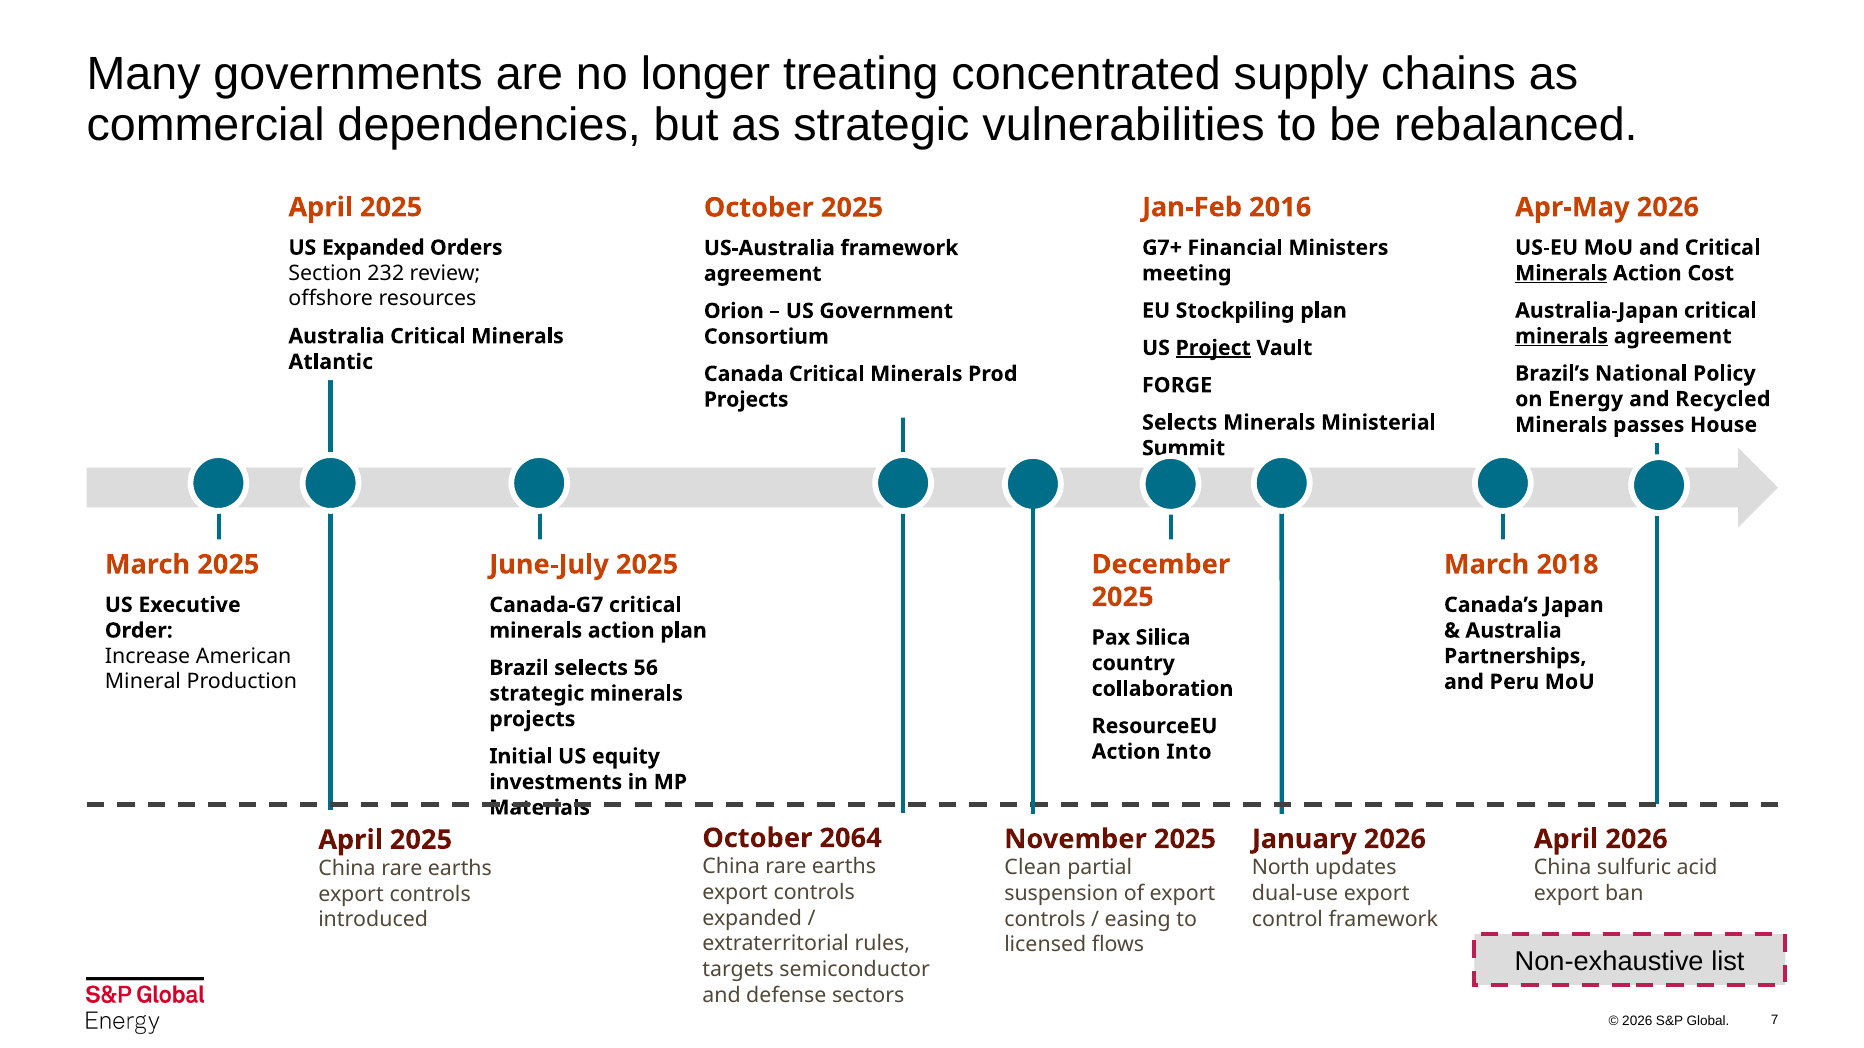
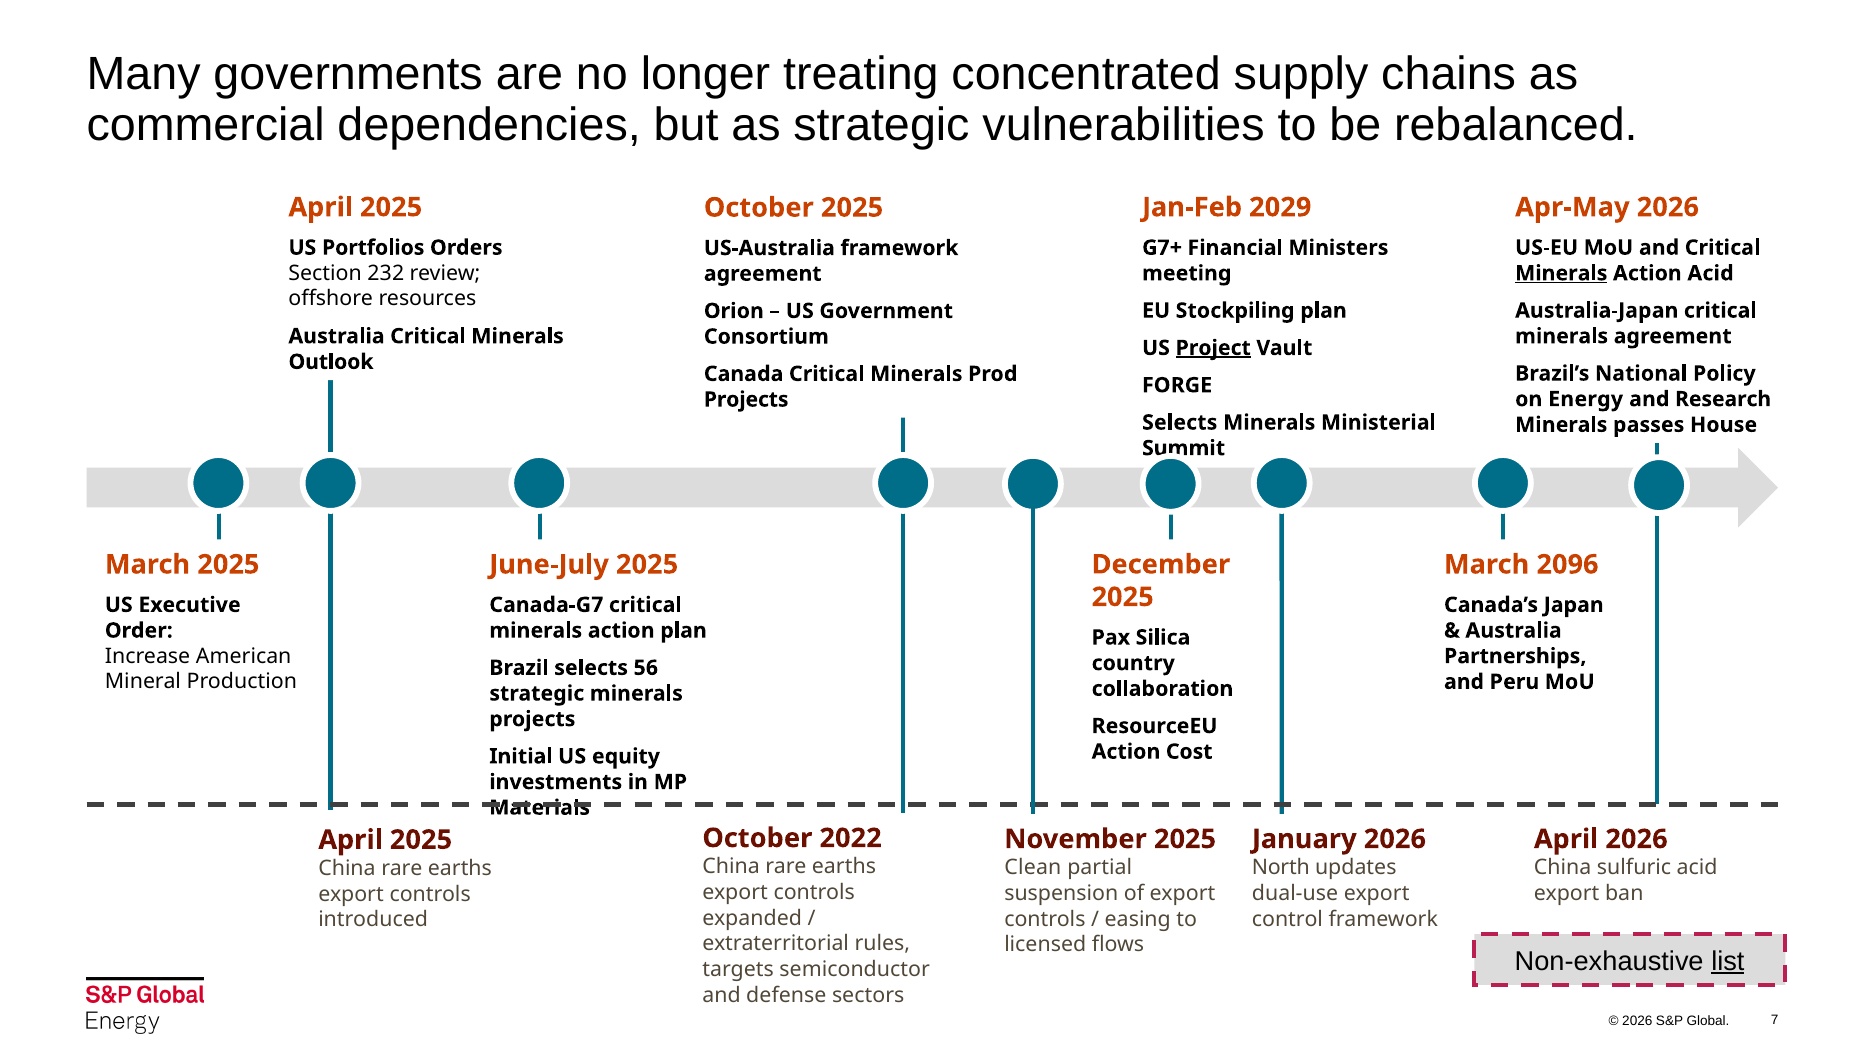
2016: 2016 -> 2029
US Expanded: Expanded -> Portfolios
Action Cost: Cost -> Acid
minerals at (1562, 336) underline: present -> none
Atlantic: Atlantic -> Outlook
Recycled: Recycled -> Research
2018: 2018 -> 2096
Into: Into -> Cost
2064: 2064 -> 2022
list underline: none -> present
